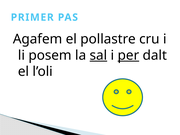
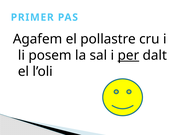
sal underline: present -> none
